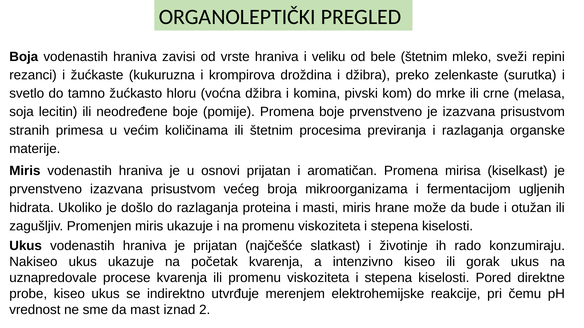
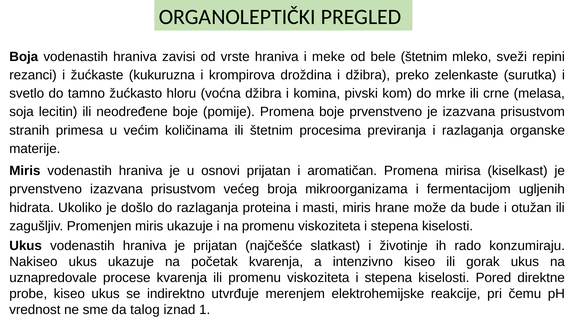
veliku: veliku -> meke
mast: mast -> talog
2: 2 -> 1
